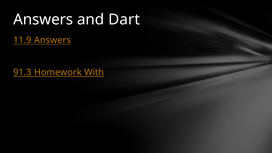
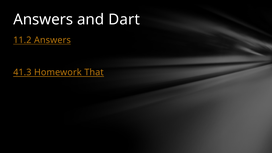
11.9: 11.9 -> 11.2
91.3: 91.3 -> 41.3
With: With -> That
